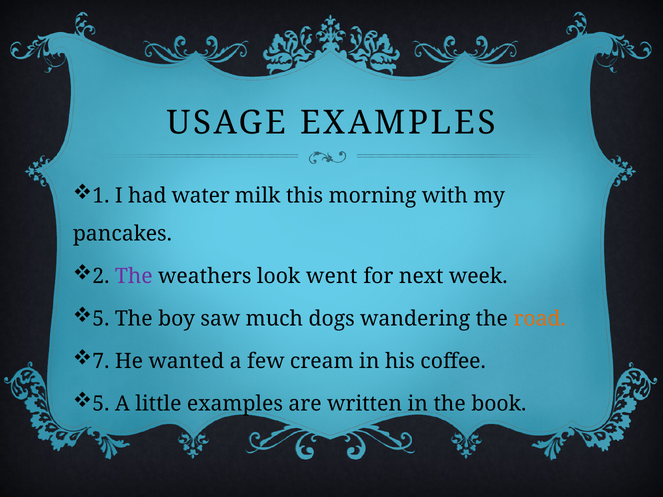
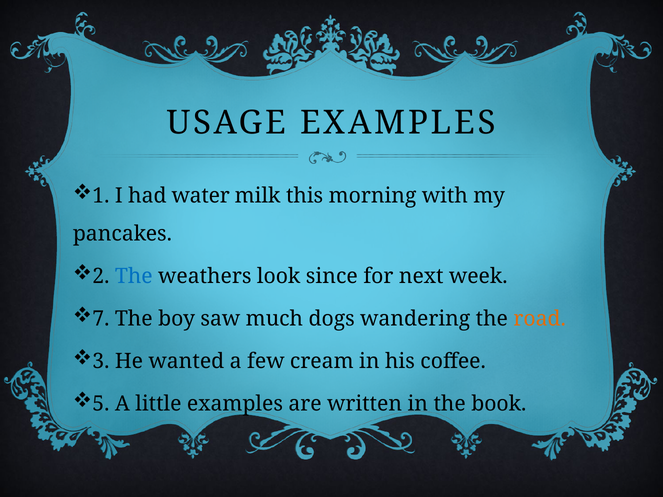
The at (134, 277) colour: purple -> blue
went: went -> since
5 at (101, 319): 5 -> 7
7: 7 -> 3
